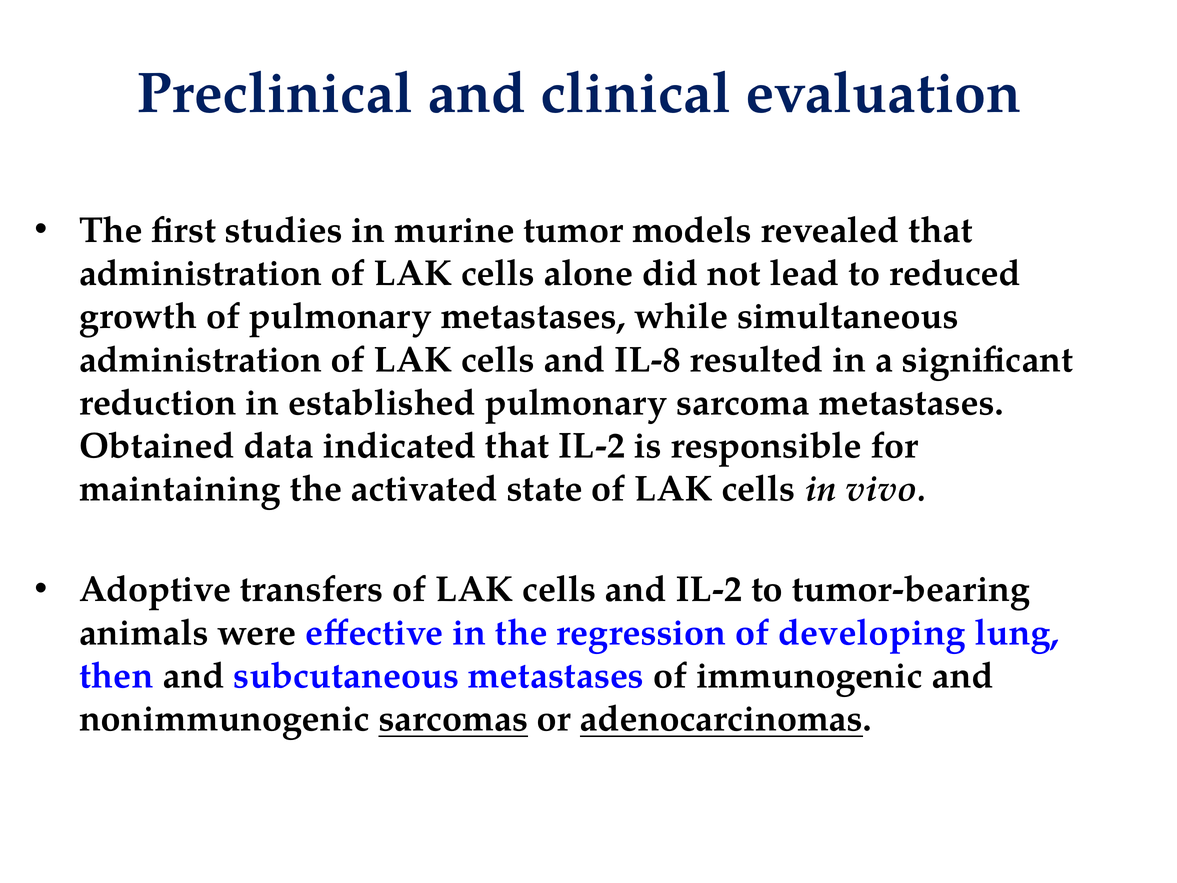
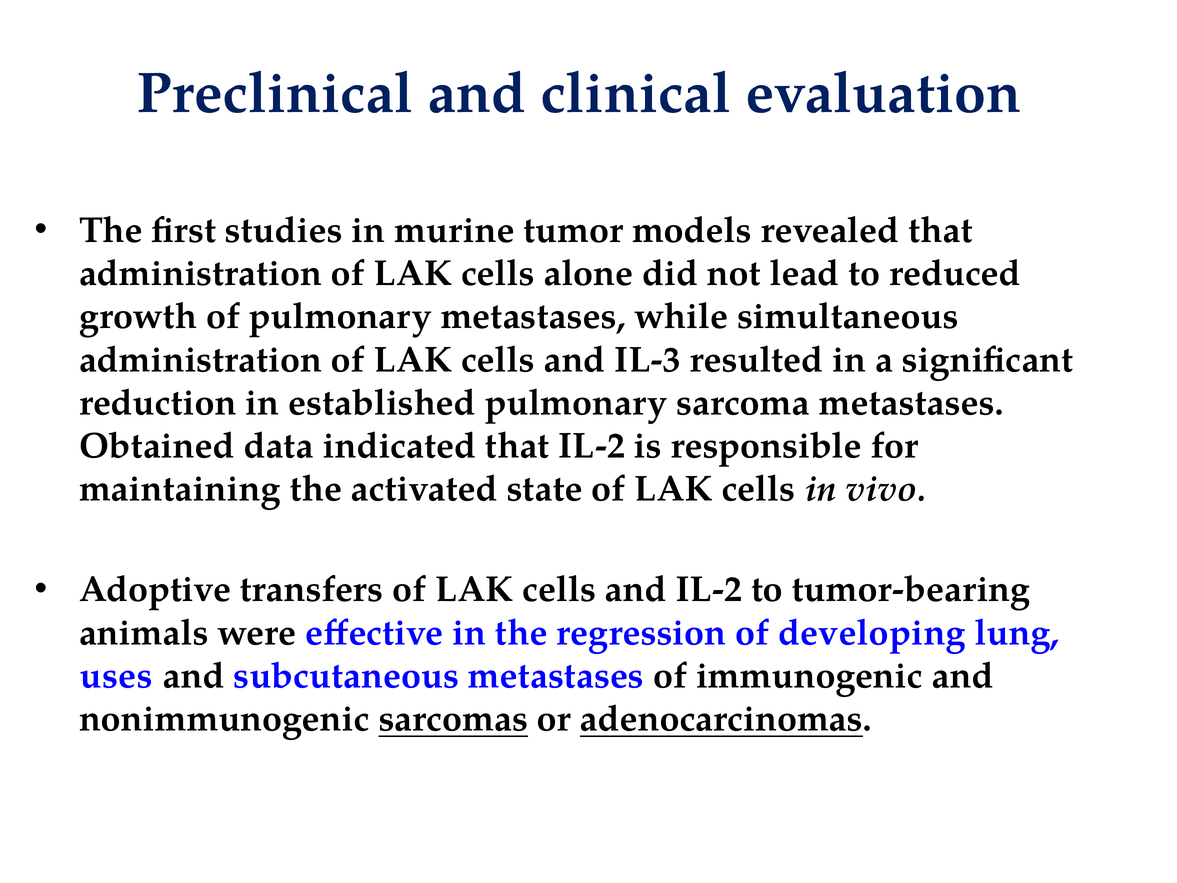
IL-8: IL-8 -> IL-3
then: then -> uses
